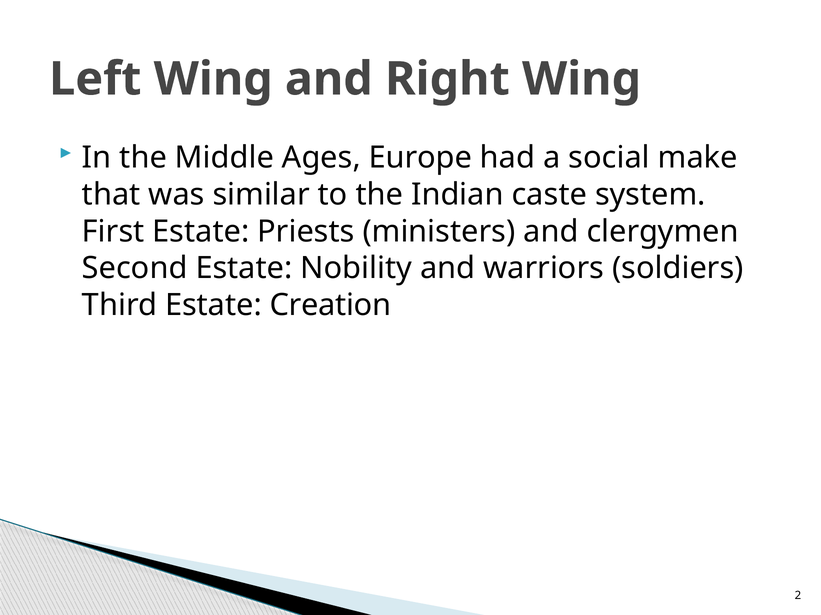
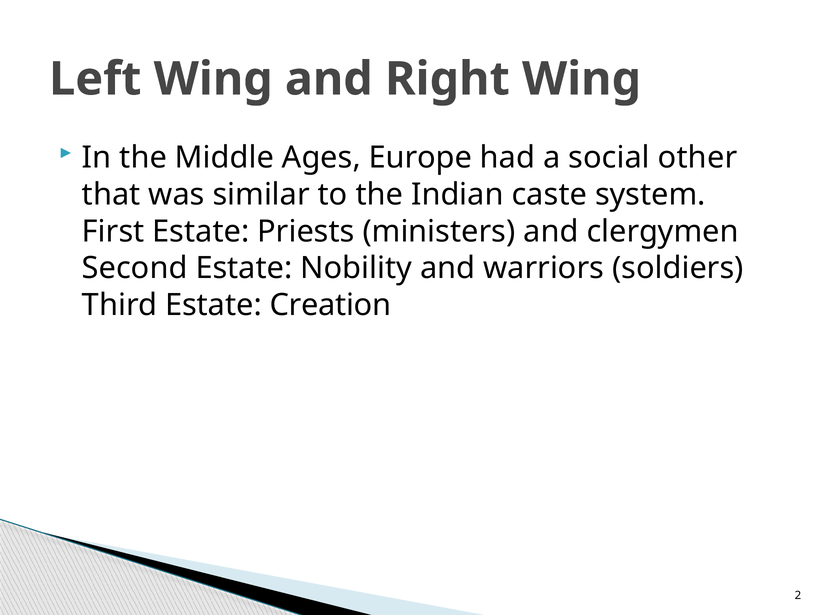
make: make -> other
